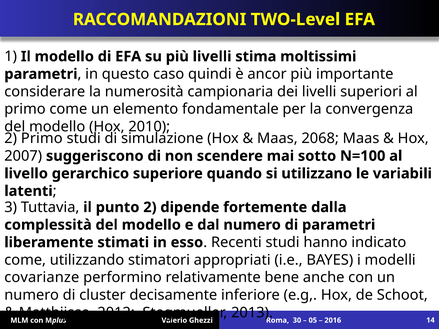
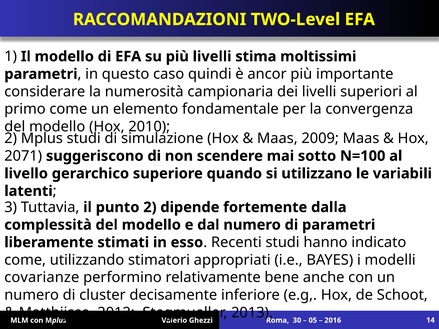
2 Primo: Primo -> Mplus
2068: 2068 -> 2009
2007: 2007 -> 2071
